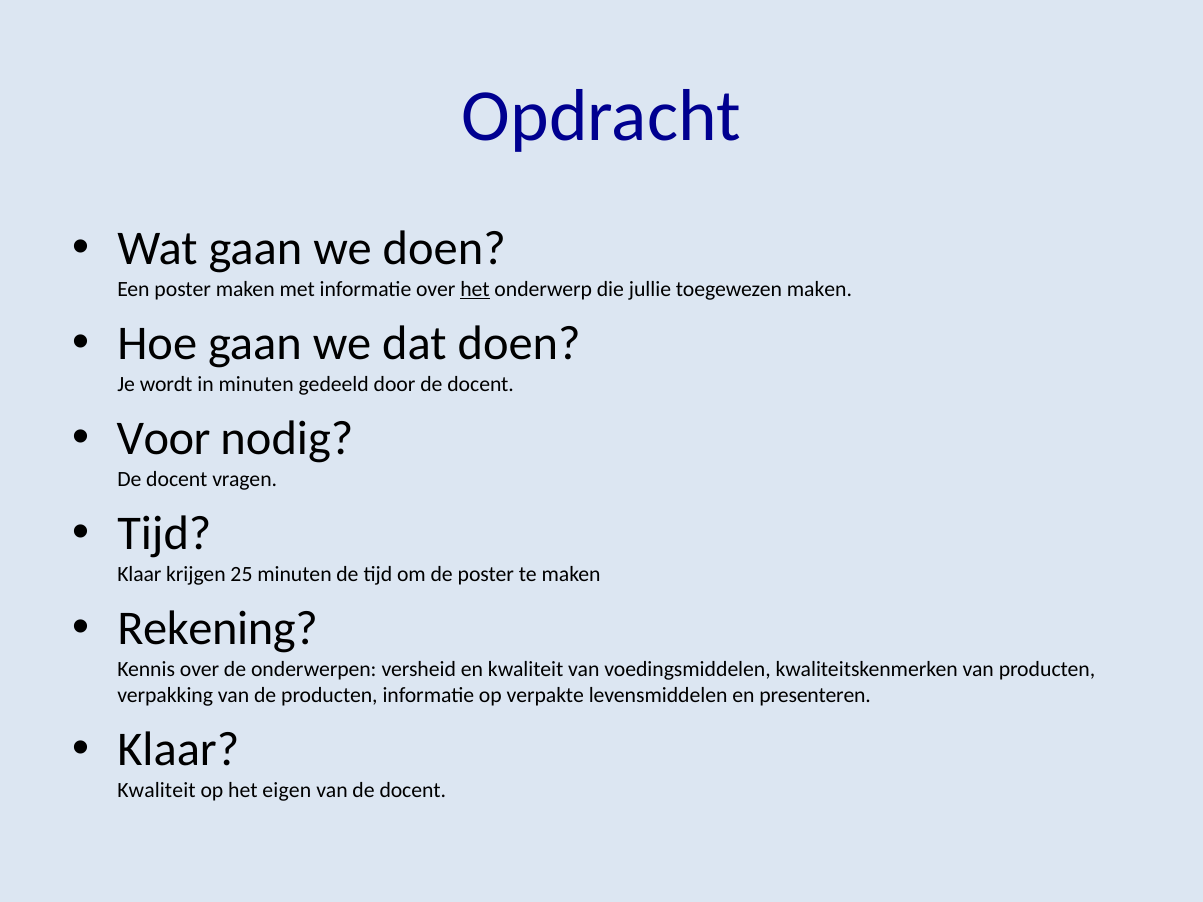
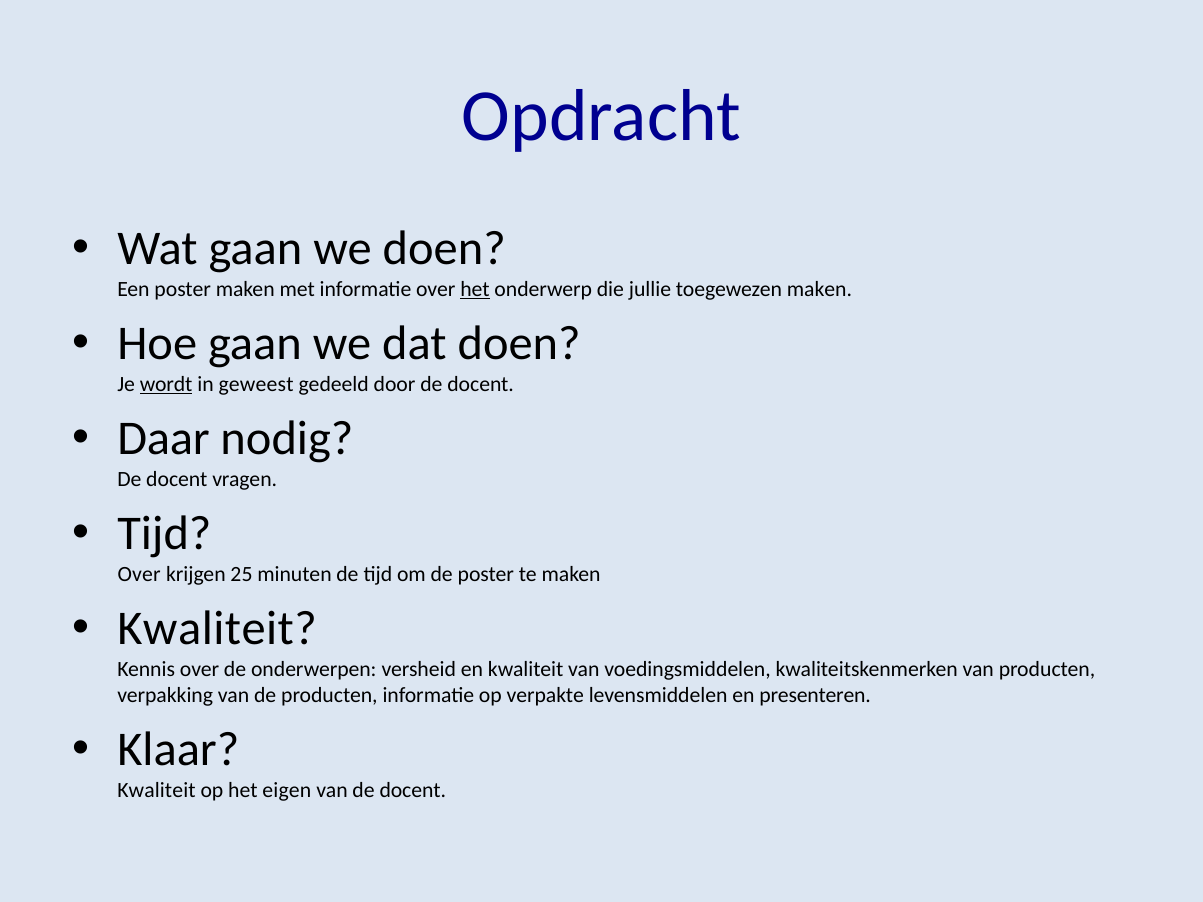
wordt underline: none -> present
in minuten: minuten -> geweest
Voor: Voor -> Daar
Klaar at (139, 574): Klaar -> Over
Rekening at (218, 629): Rekening -> Kwaliteit
